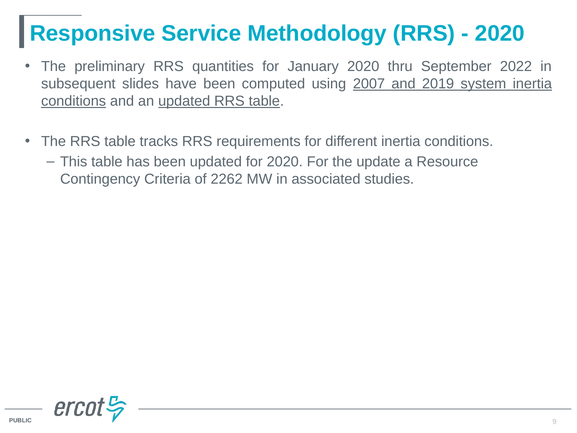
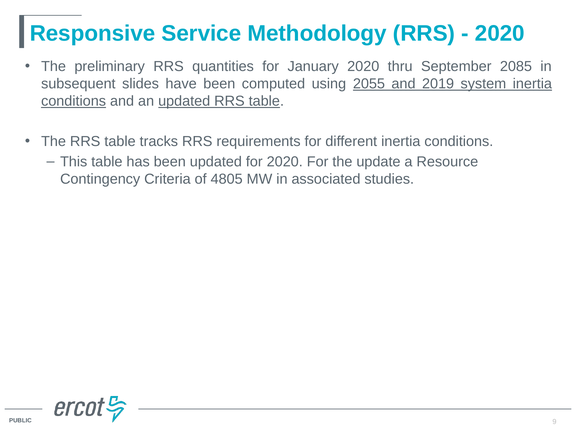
2022: 2022 -> 2085
2007: 2007 -> 2055
2262: 2262 -> 4805
